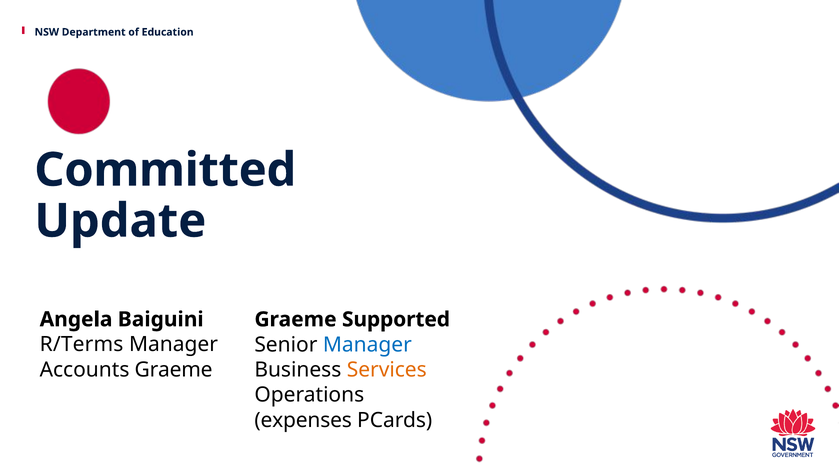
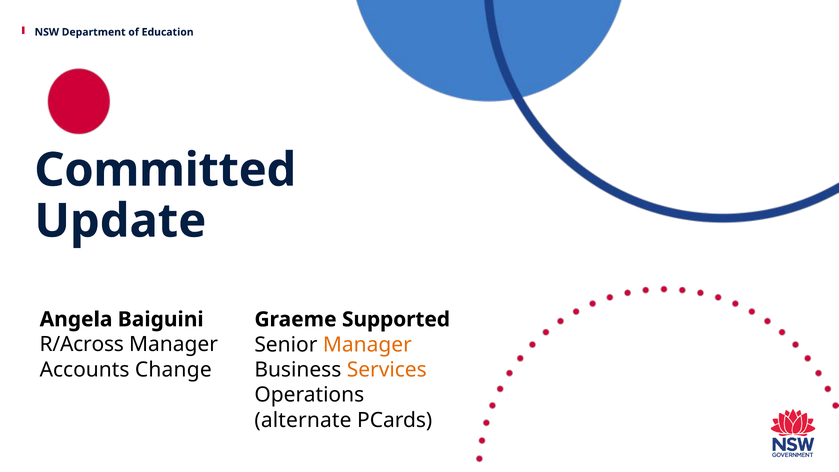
R/Terms: R/Terms -> R/Across
Manager at (367, 345) colour: blue -> orange
Accounts Graeme: Graeme -> Change
expenses: expenses -> alternate
